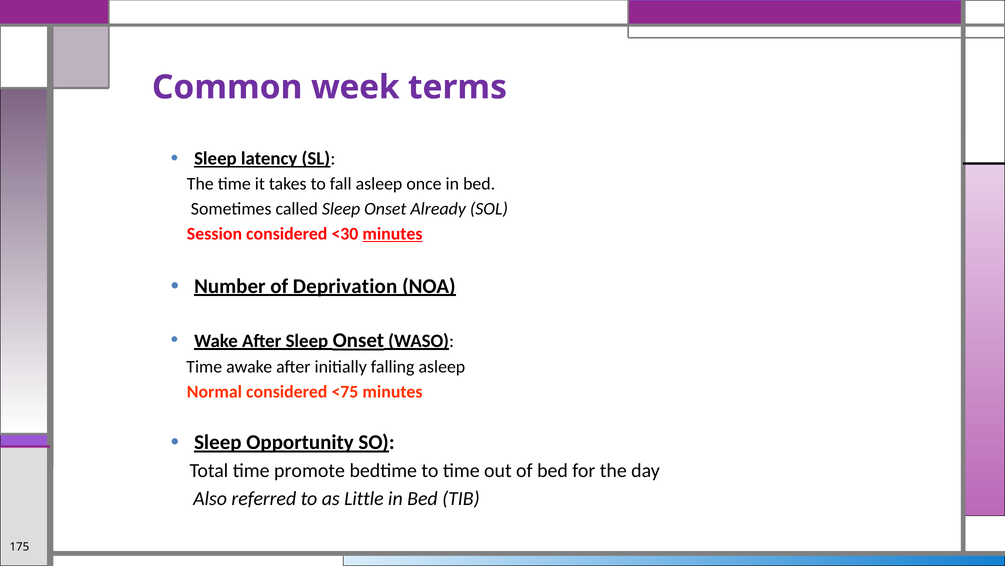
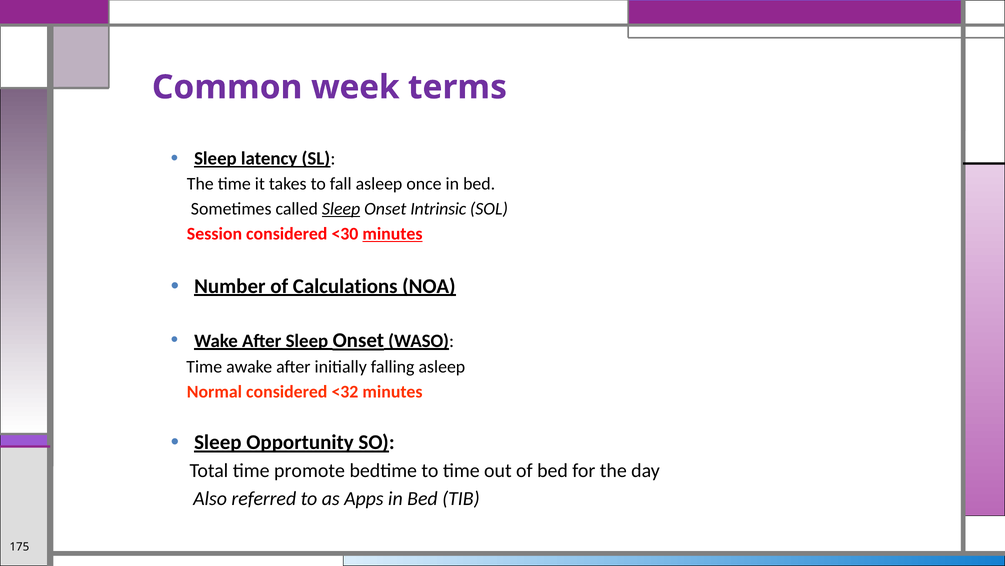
Sleep at (341, 209) underline: none -> present
Already: Already -> Intrinsic
Deprivation: Deprivation -> Calculations
<75: <75 -> <32
Little: Little -> Apps
